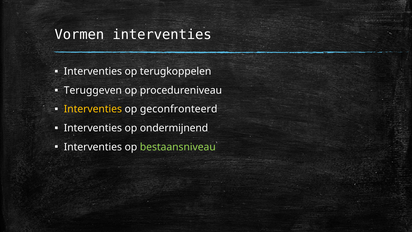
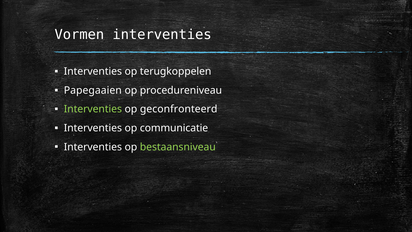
Teruggeven: Teruggeven -> Papegaaien
Interventies at (93, 109) colour: yellow -> light green
ondermijnend: ondermijnend -> communicatie
